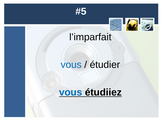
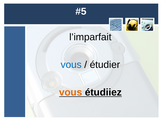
vous at (71, 93) colour: blue -> orange
